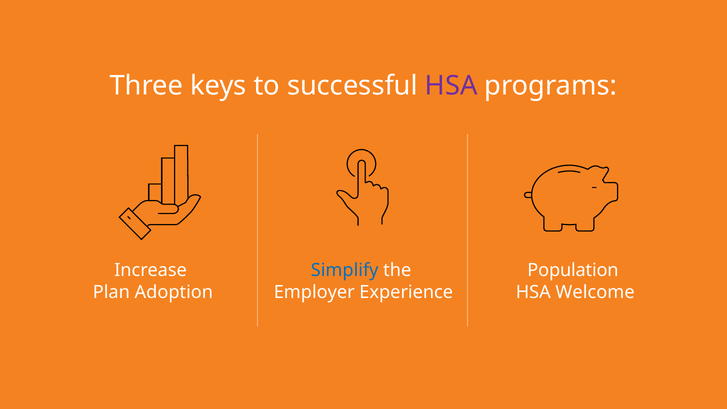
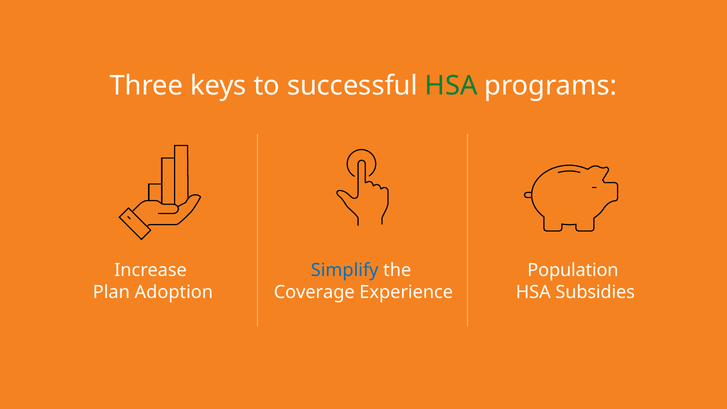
HSA at (451, 86) colour: purple -> green
Employer: Employer -> Coverage
Welcome: Welcome -> Subsidies
